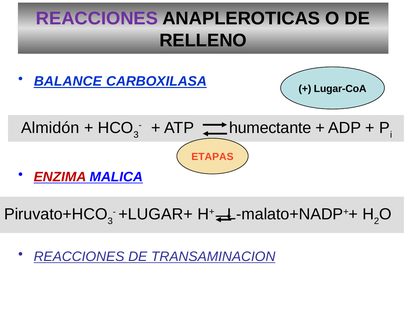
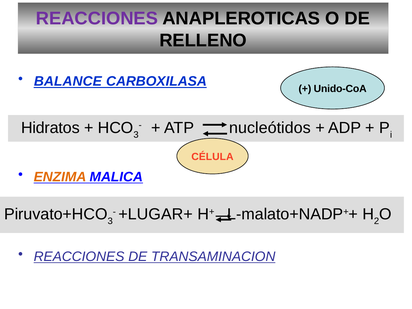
Lugar-CoA: Lugar-CoA -> Unido-CoA
Almidón: Almidón -> Hidratos
humectante: humectante -> nucleótidos
ETAPAS: ETAPAS -> CÉLULA
ENZIMA colour: red -> orange
